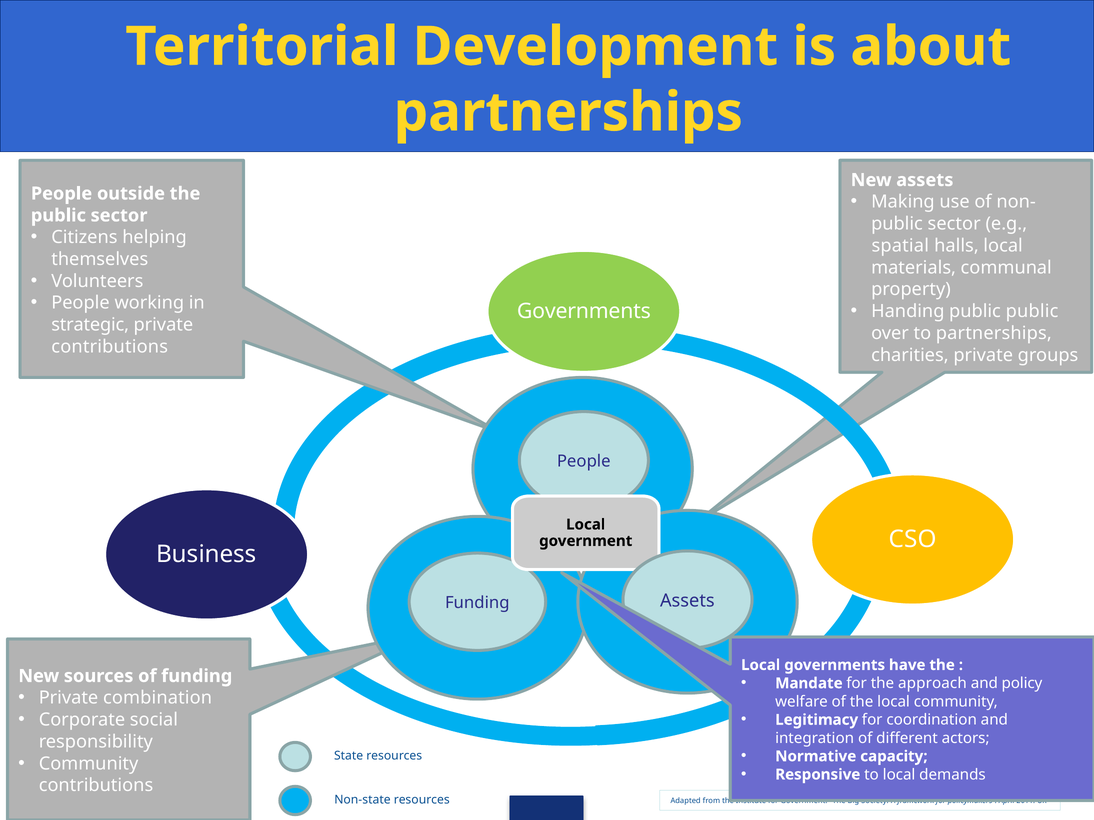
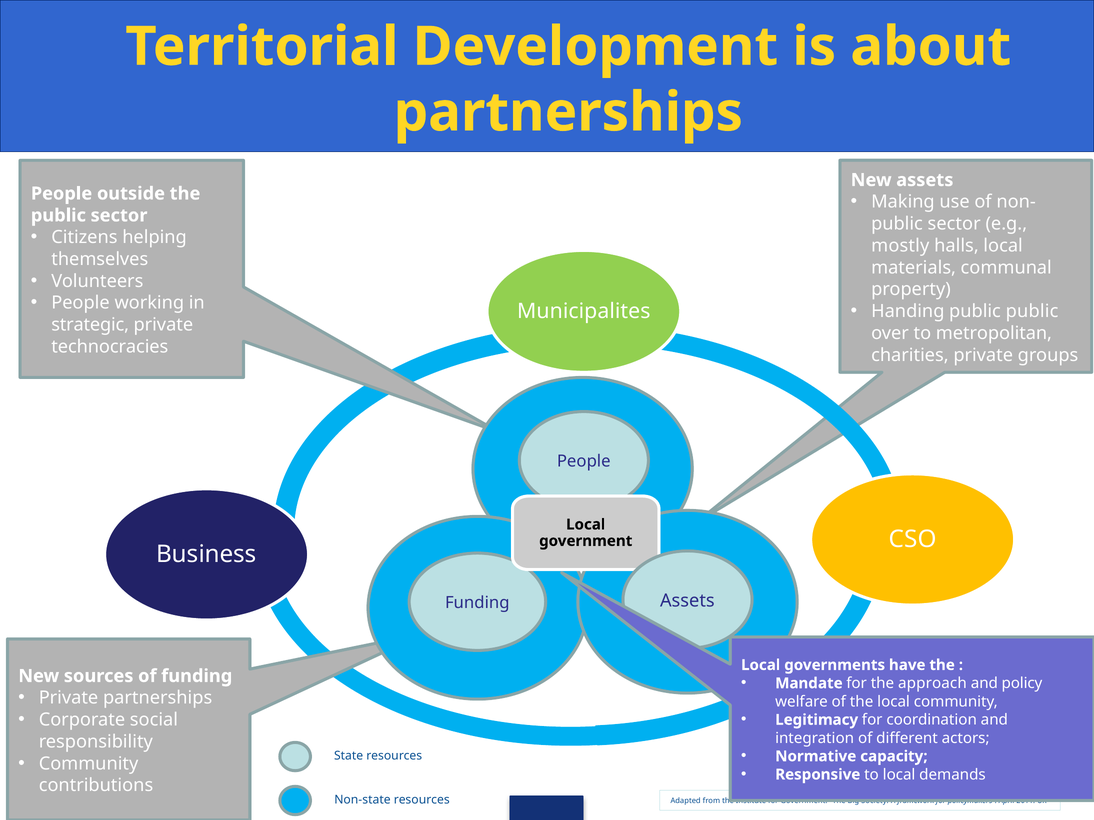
spatial: spatial -> mostly
Governments at (584, 311): Governments -> Municipalites
to partnerships: partnerships -> metropolitan
contributions at (110, 347): contributions -> technocracies
Private combination: combination -> partnerships
